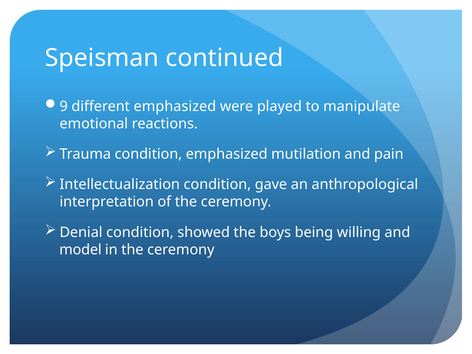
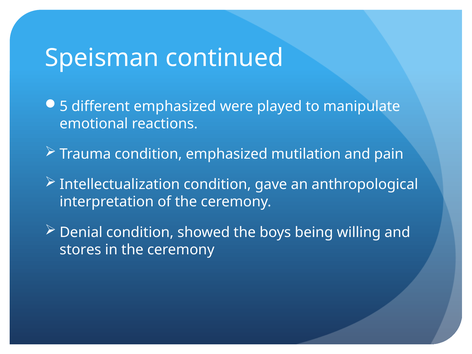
9: 9 -> 5
model: model -> stores
